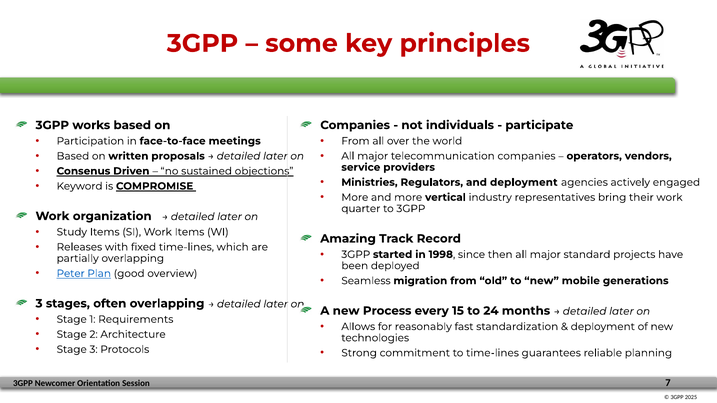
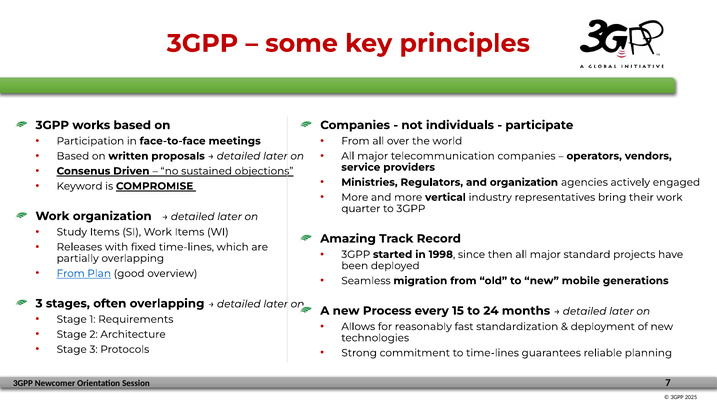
and deployment: deployment -> organization
Peter at (71, 274): Peter -> From
